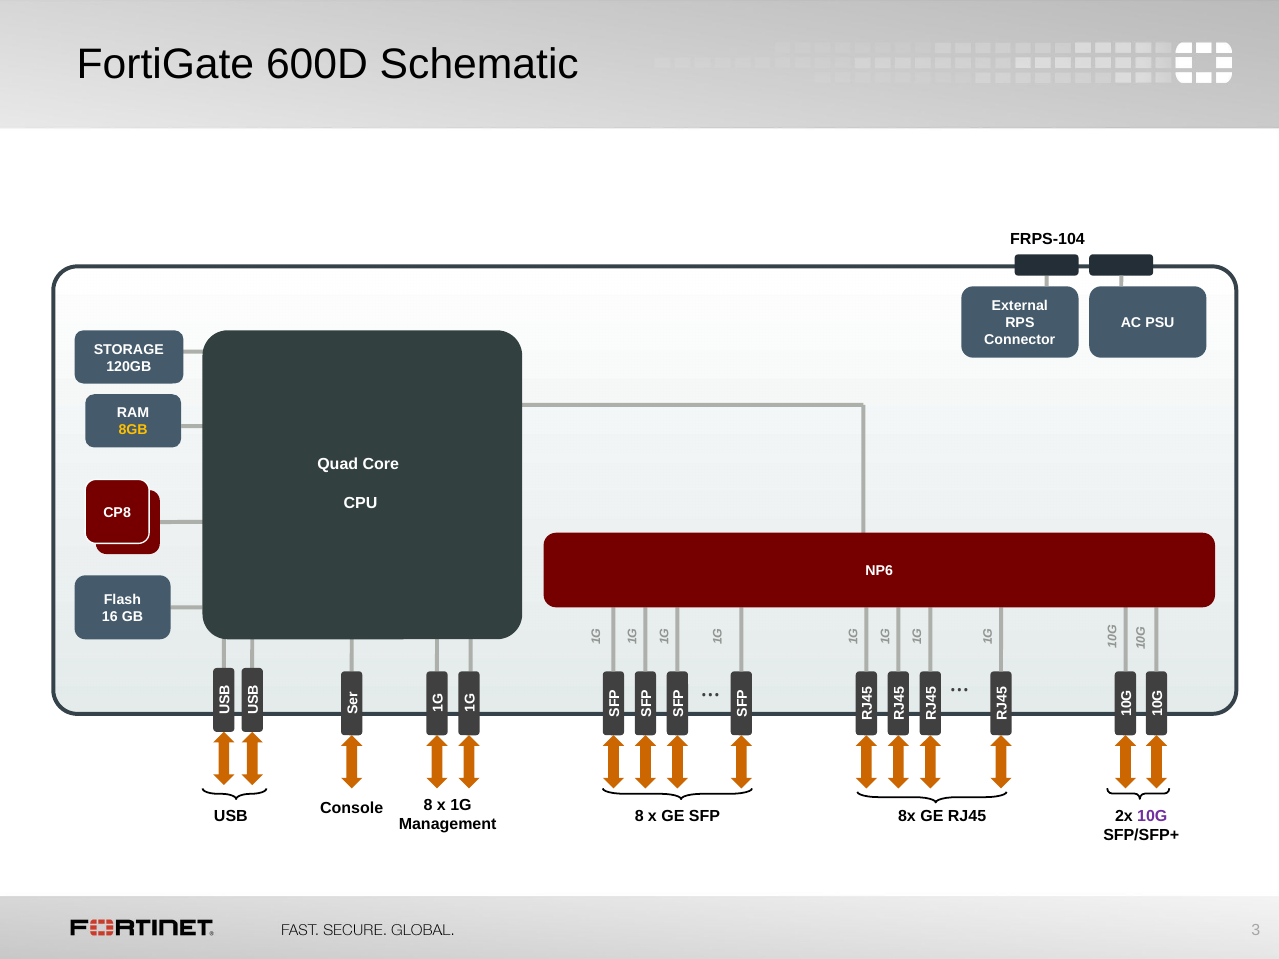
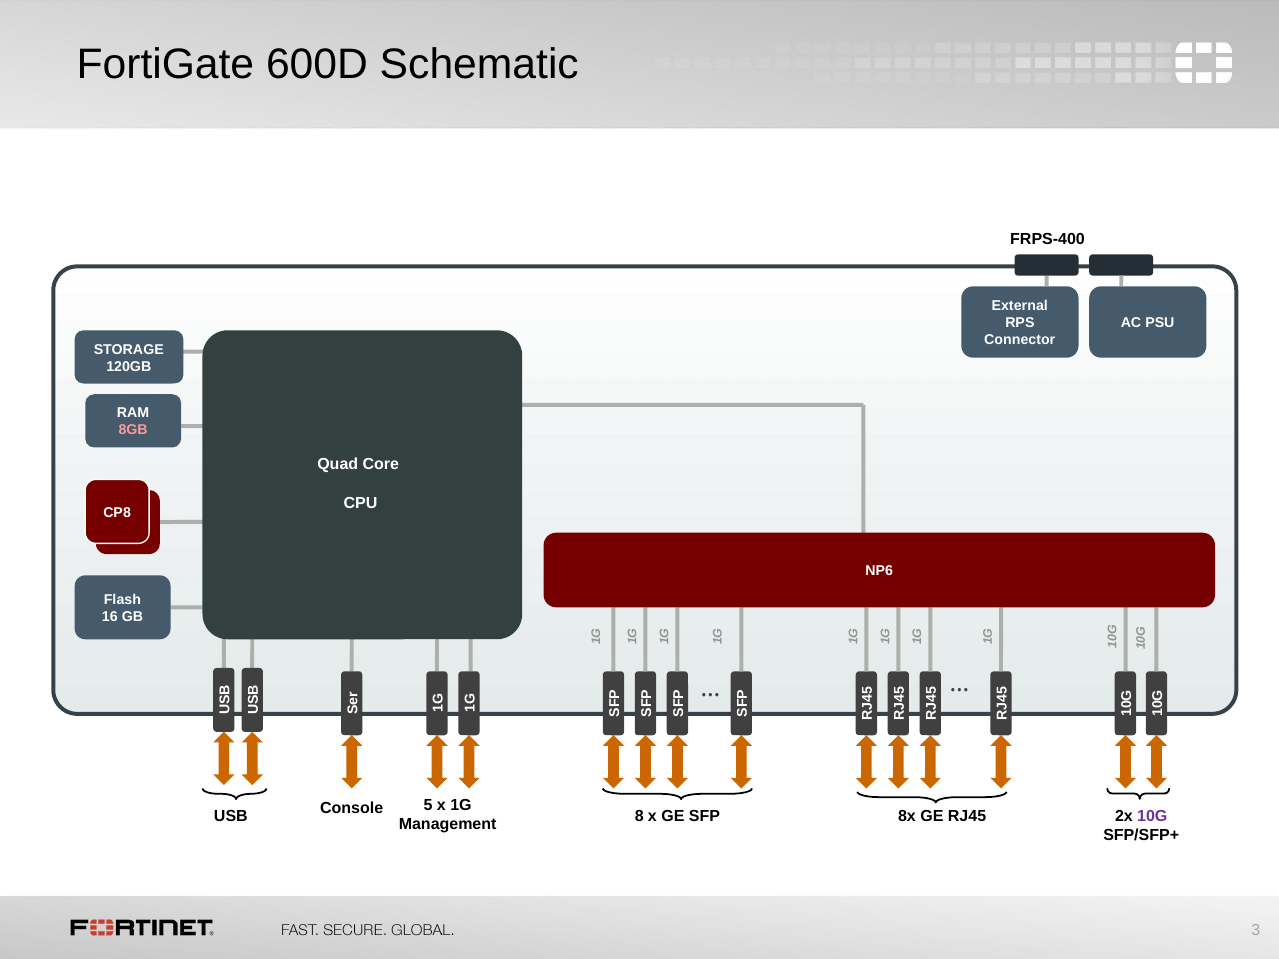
FRPS-104: FRPS-104 -> FRPS-400
8GB colour: yellow -> pink
Console 8: 8 -> 5
